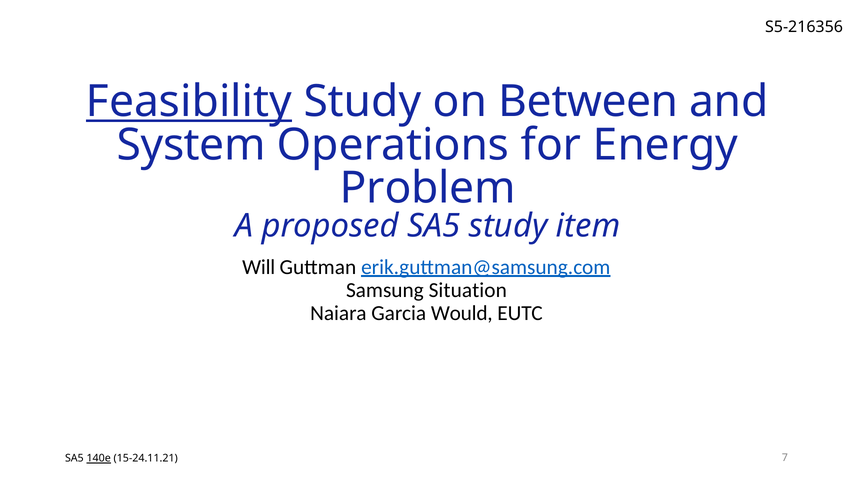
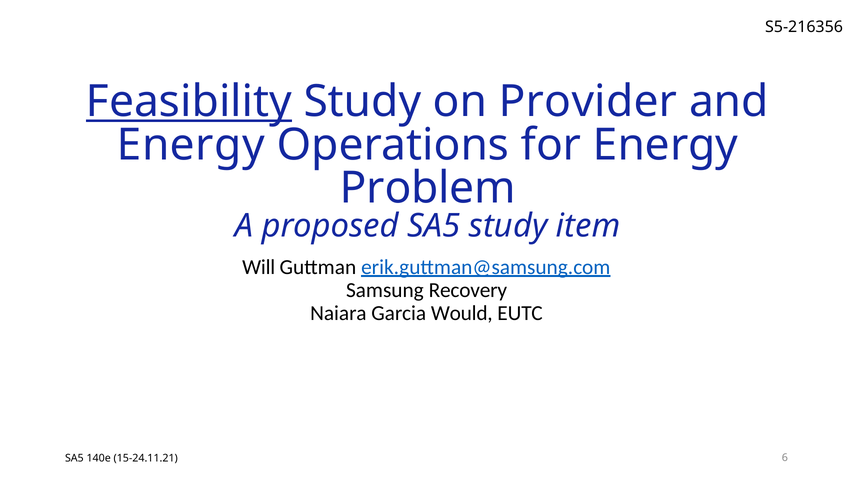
Between: Between -> Provider
System at (191, 145): System -> Energy
Situation: Situation -> Recovery
140e underline: present -> none
7: 7 -> 6
